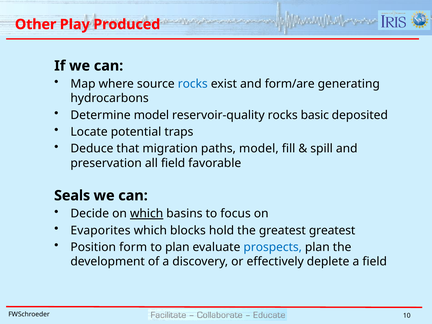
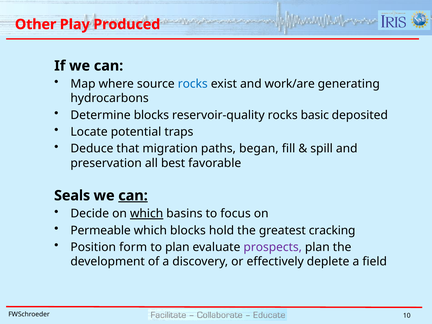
form/are: form/are -> work/are
Determine model: model -> blocks
paths model: model -> began
all field: field -> best
can at (133, 196) underline: none -> present
Evaporites: Evaporites -> Permeable
greatest greatest: greatest -> cracking
prospects colour: blue -> purple
